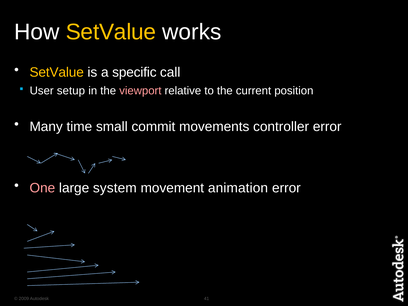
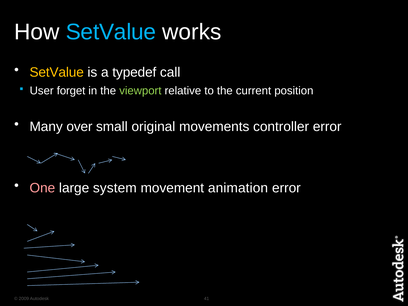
SetValue at (111, 32) colour: yellow -> light blue
specific: specific -> typedef
setup: setup -> forget
viewport colour: pink -> light green
time: time -> over
commit: commit -> original
